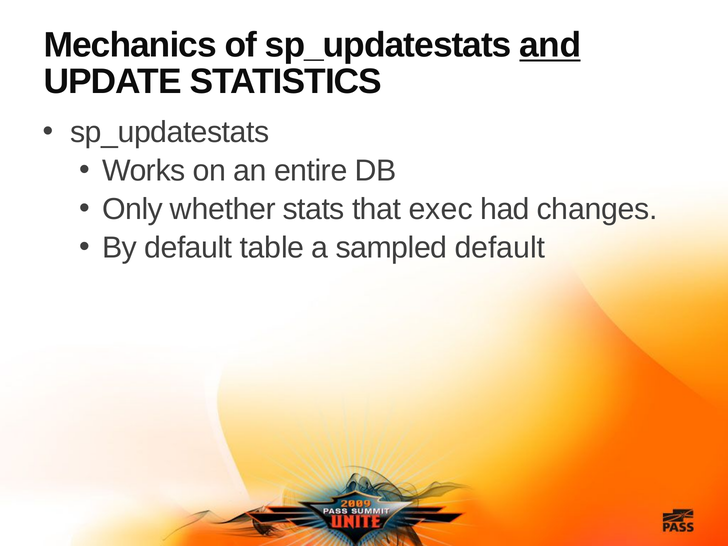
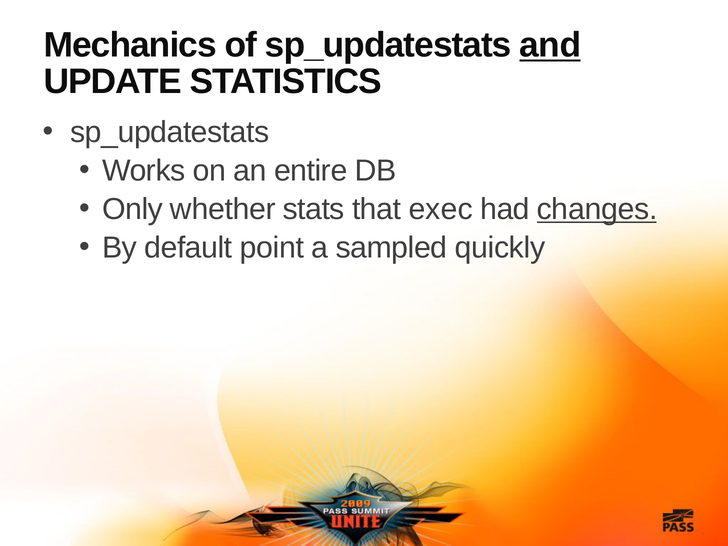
changes underline: none -> present
table: table -> point
sampled default: default -> quickly
